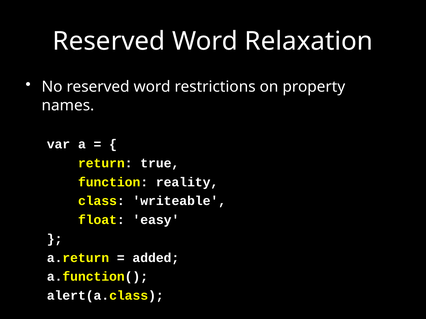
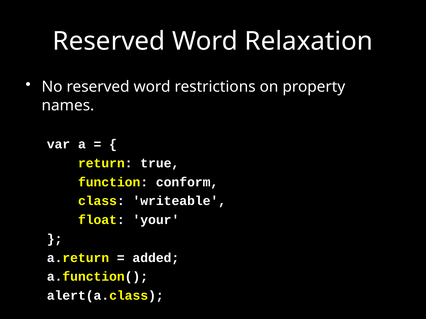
reality: reality -> conform
easy: easy -> your
